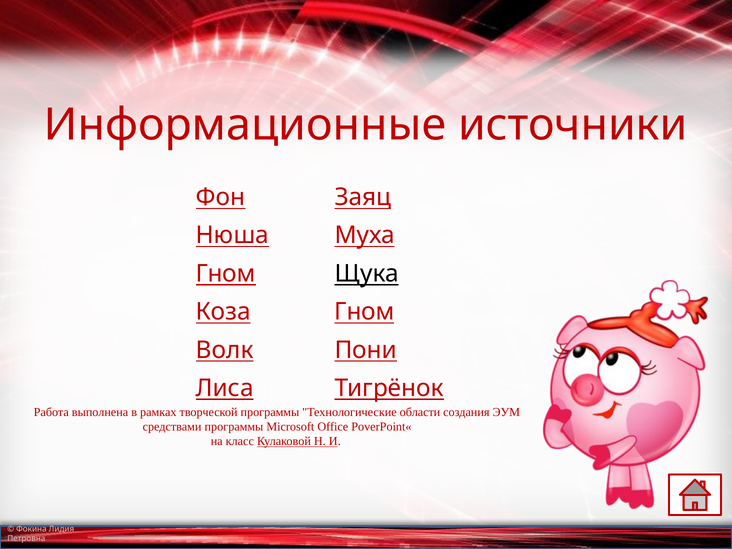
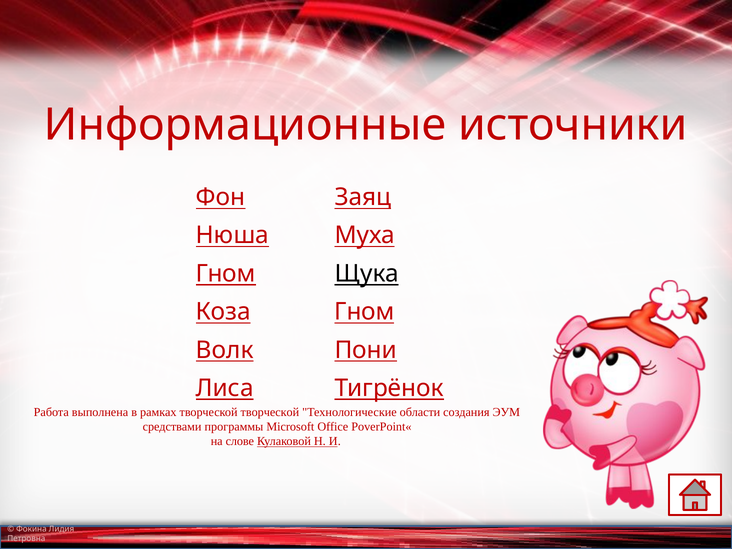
творческой программы: программы -> творческой
класс: класс -> слове
